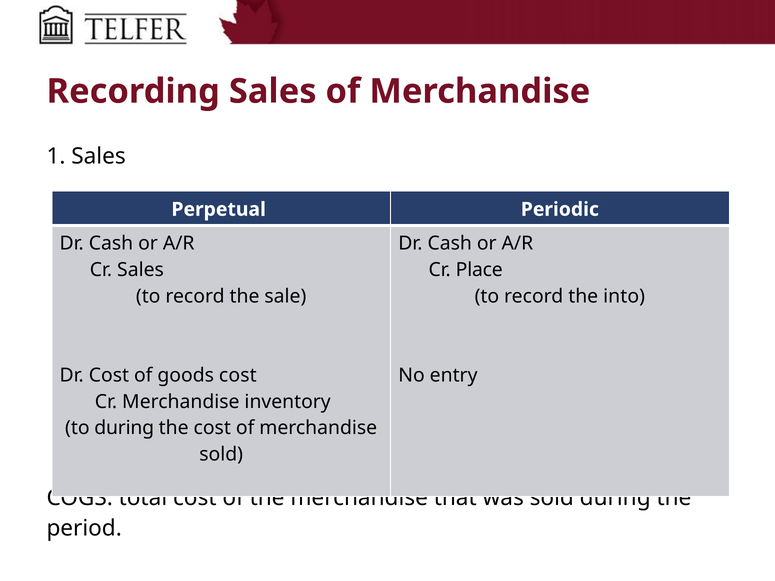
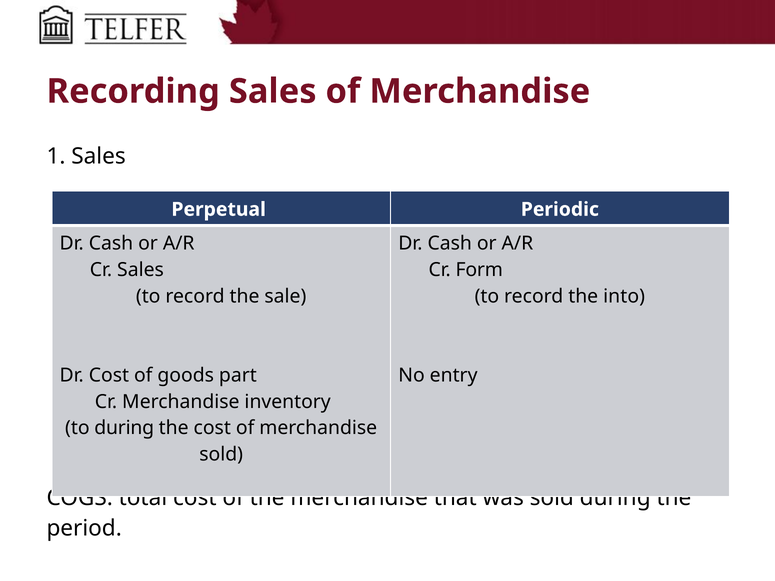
Place: Place -> Form
goods cost: cost -> part
